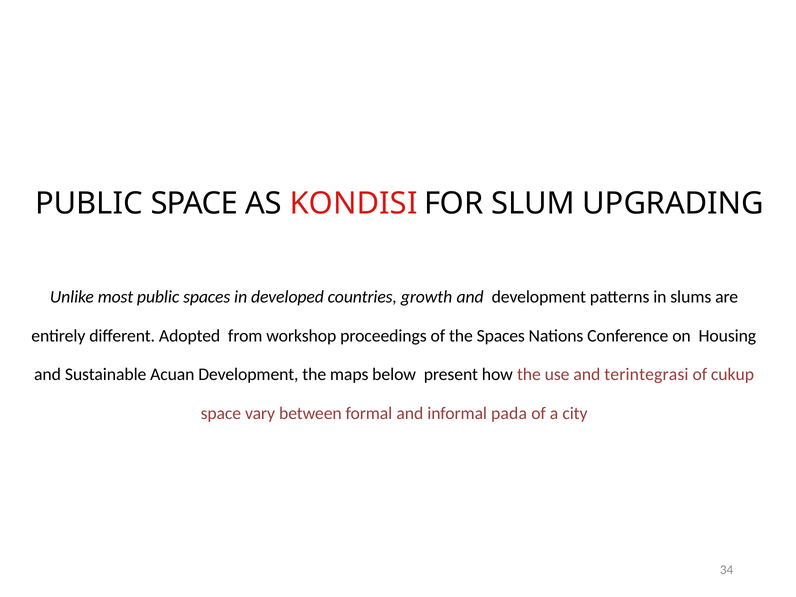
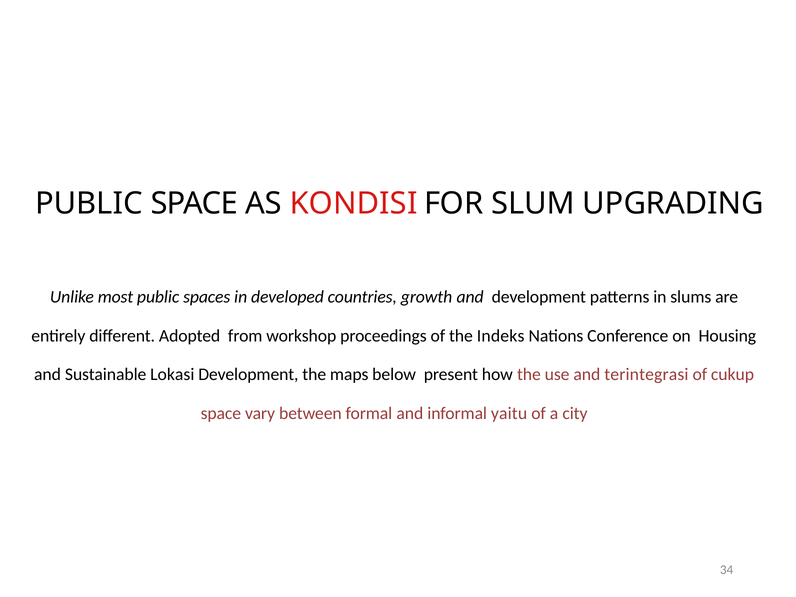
the Spaces: Spaces -> Indeks
Acuan: Acuan -> Lokasi
pada: pada -> yaitu
